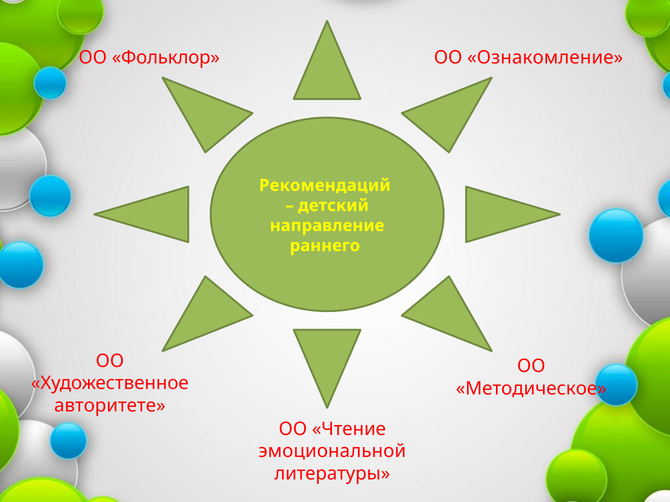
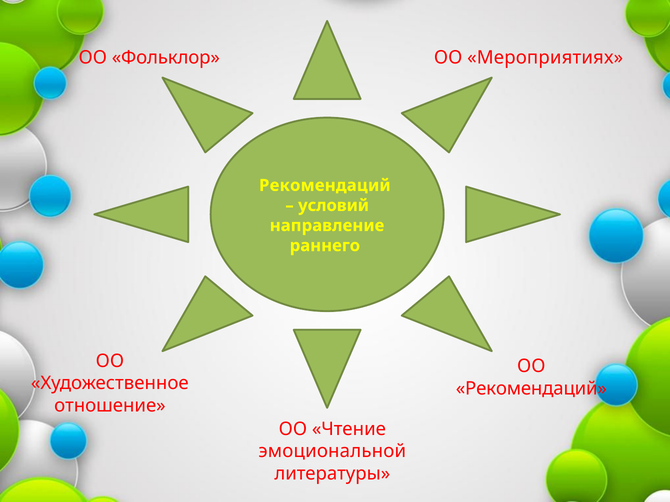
Ознакомление: Ознакомление -> Мероприятиях
детский: детский -> условий
Методическое at (531, 389): Методическое -> Рекомендаций
авторитете: авторитете -> отношение
